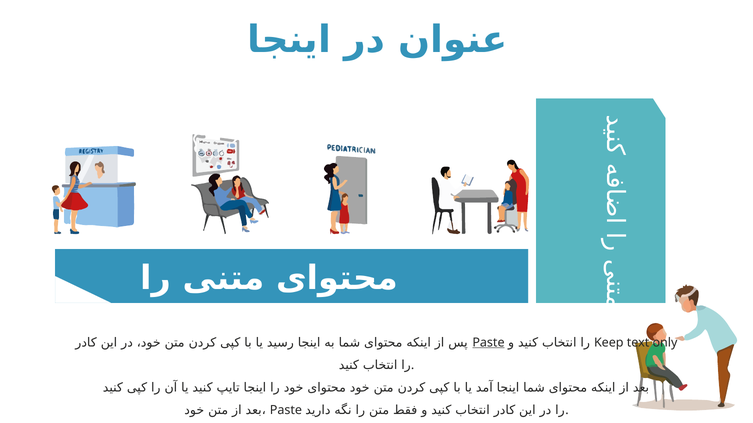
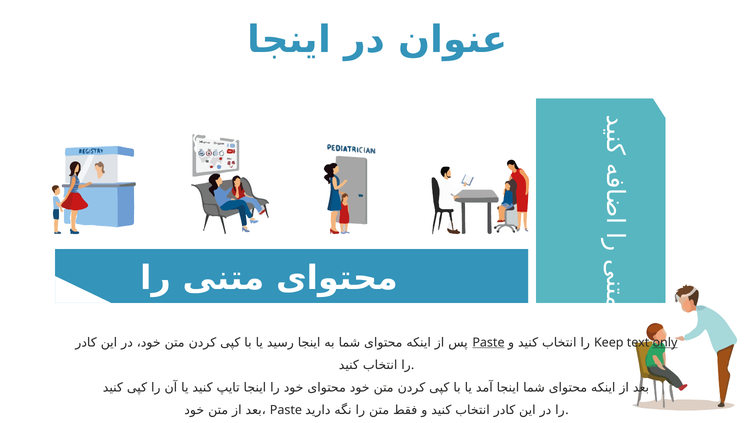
only underline: none -> present
